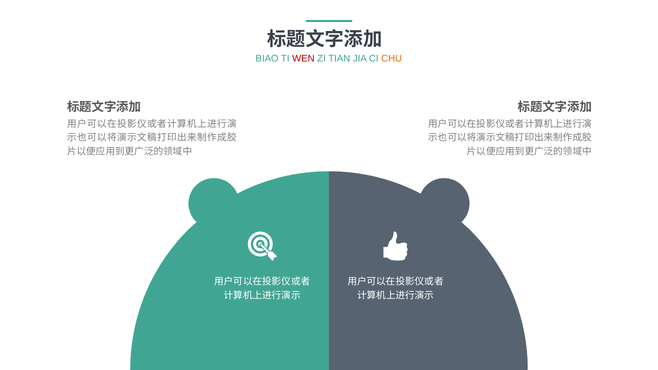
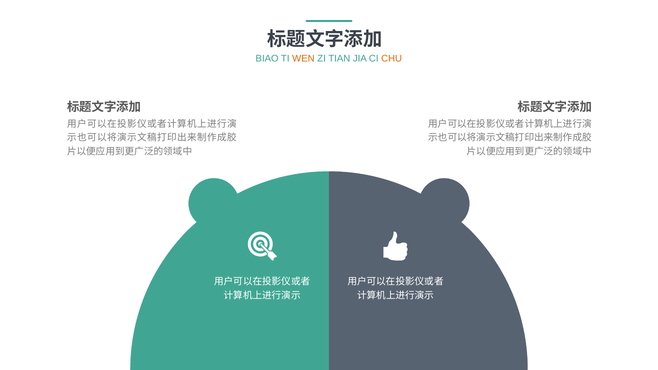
WEN colour: red -> orange
